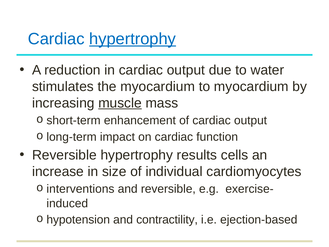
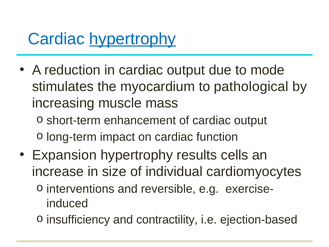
water: water -> mode
to myocardium: myocardium -> pathological
muscle underline: present -> none
Reversible at (64, 155): Reversible -> Expansion
hypotension: hypotension -> insufficiency
